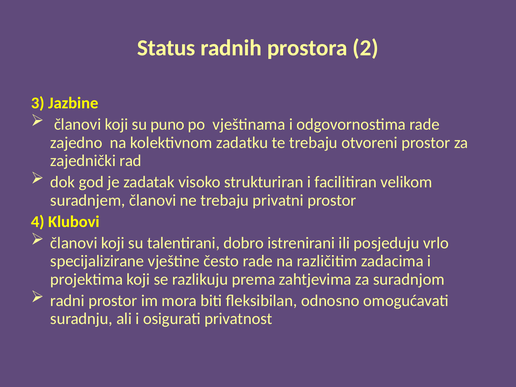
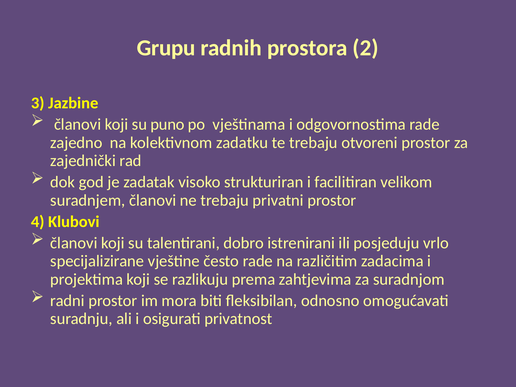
Status: Status -> Grupu
